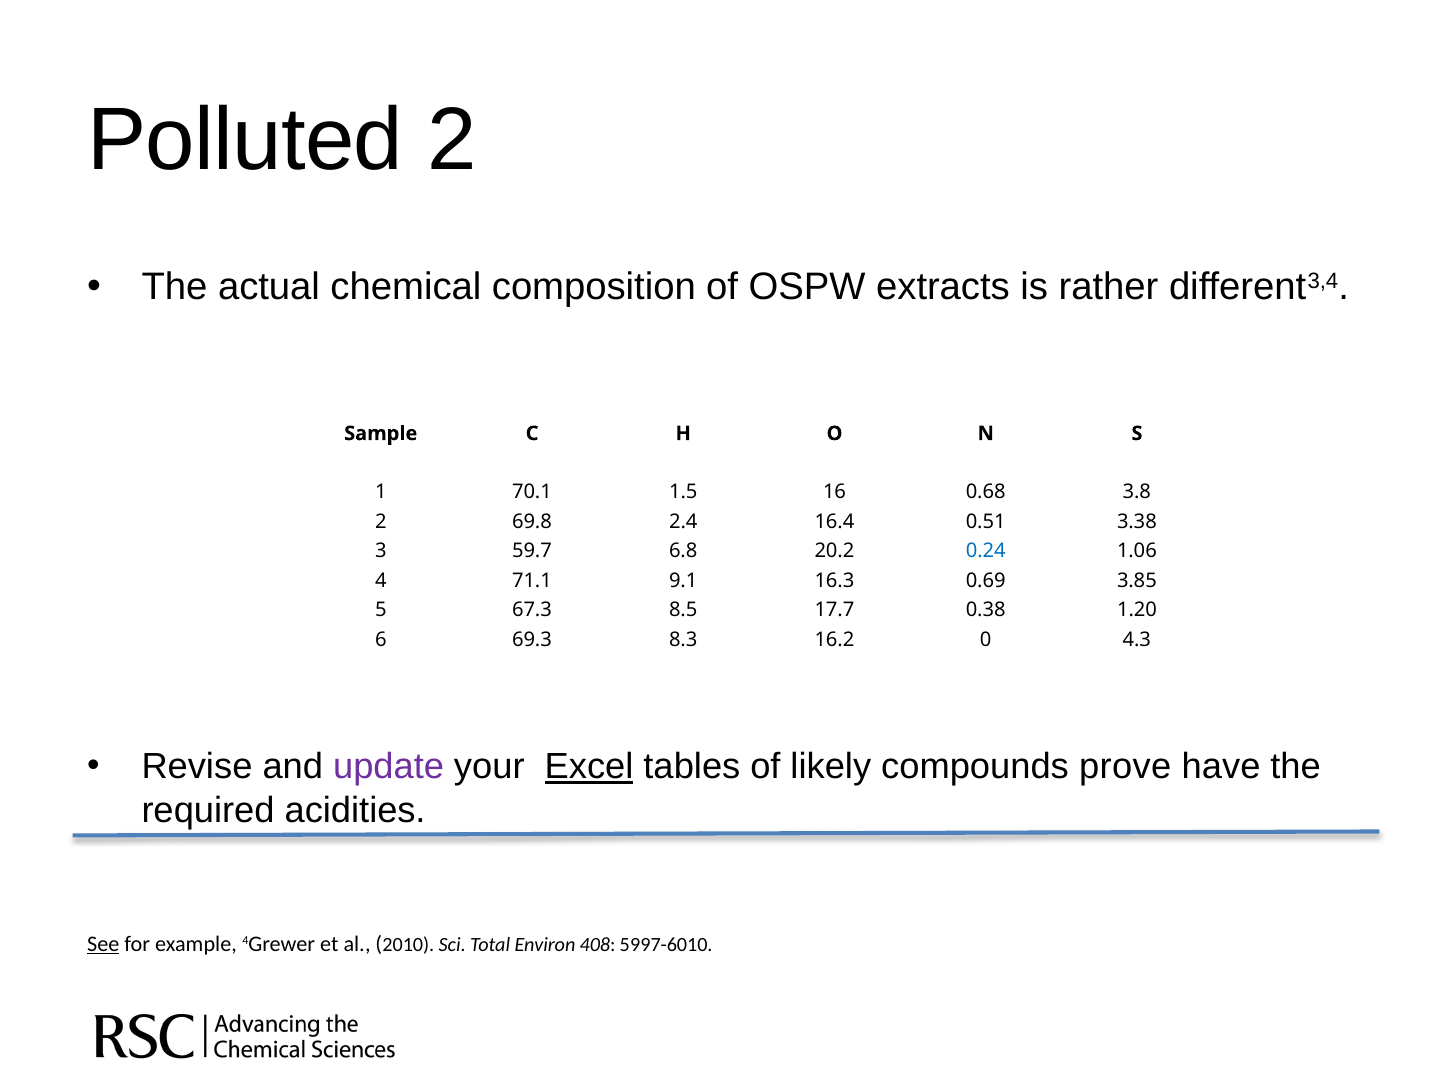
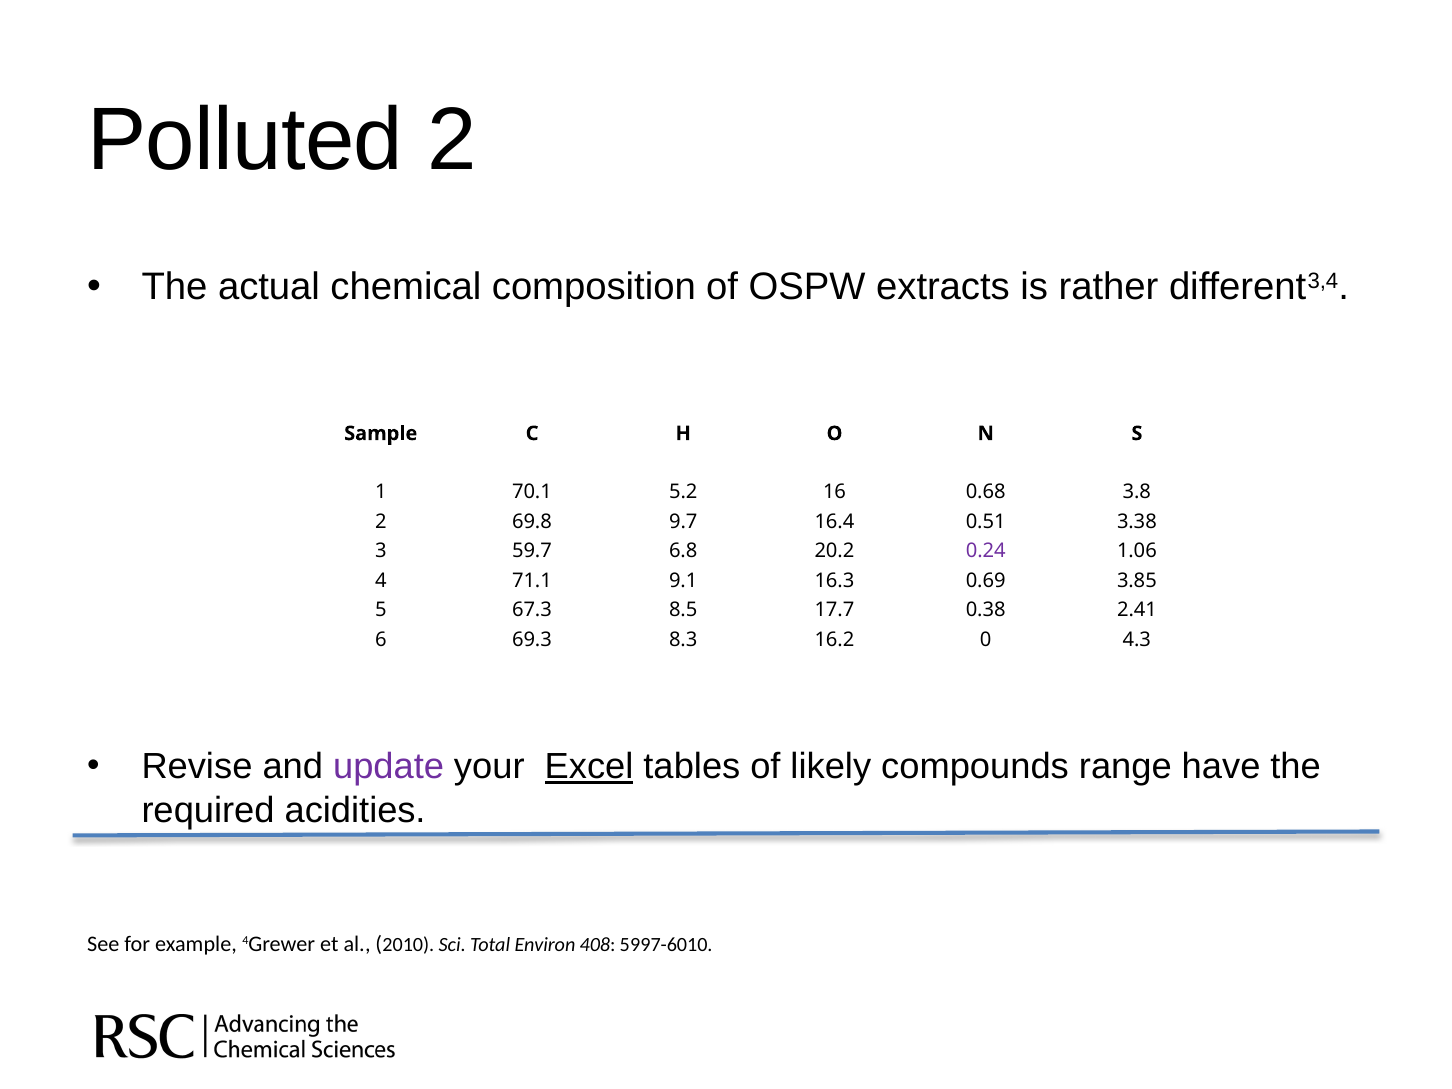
1.5: 1.5 -> 5.2
2.4: 2.4 -> 9.7
0.24 colour: blue -> purple
1.20: 1.20 -> 2.41
prove: prove -> range
See underline: present -> none
